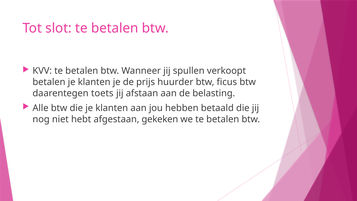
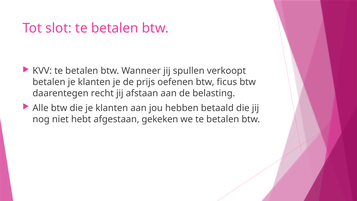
huurder: huurder -> oefenen
toets: toets -> recht
